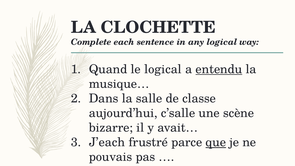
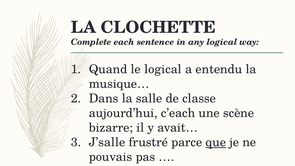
entendu underline: present -> none
c’salle: c’salle -> c’each
J’each: J’each -> J’salle
